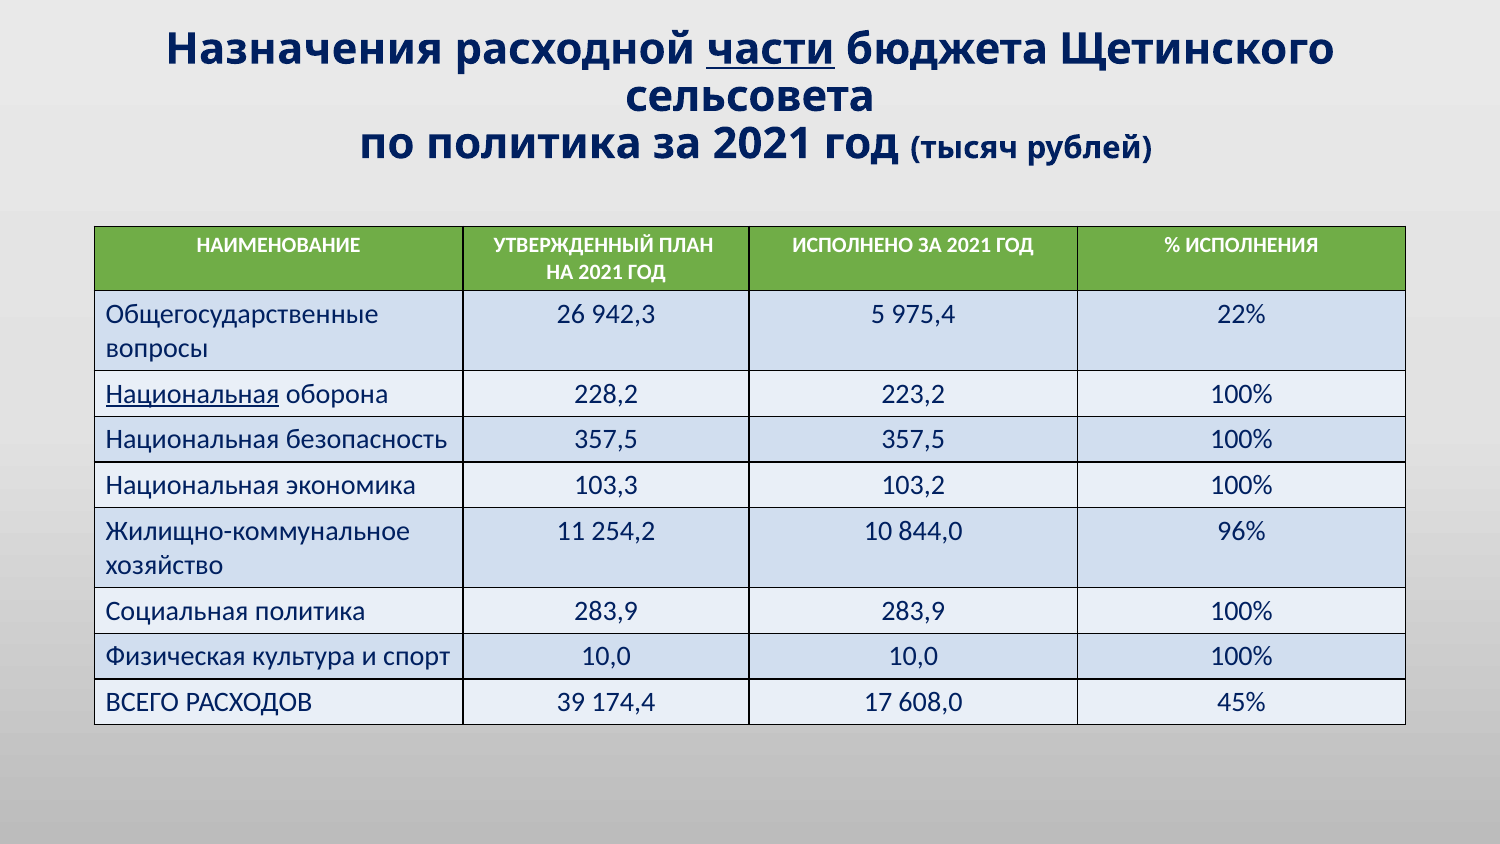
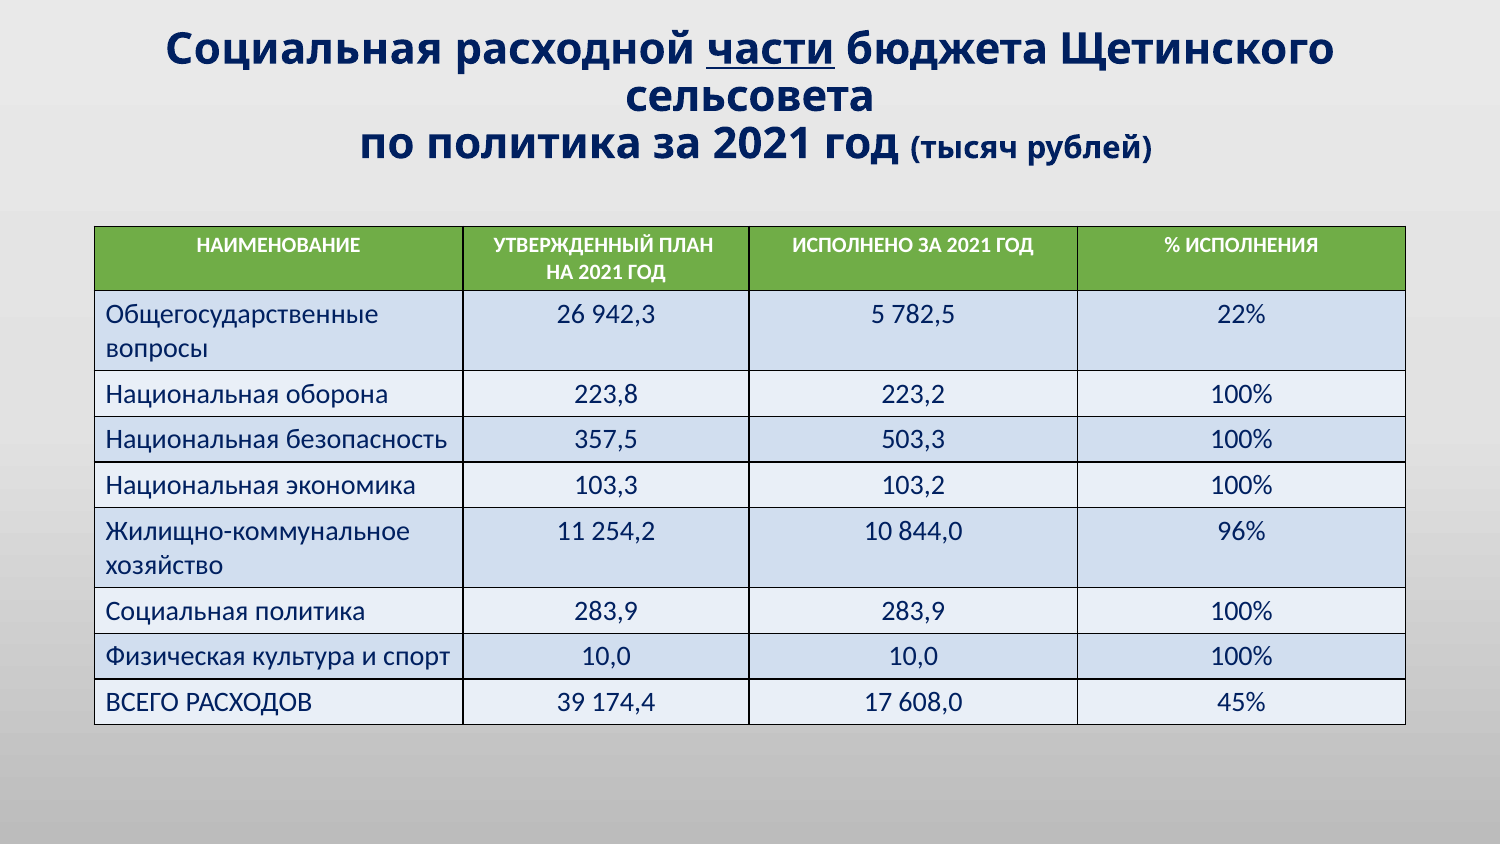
Назначения at (304, 49): Назначения -> Социальная
975,4: 975,4 -> 782,5
Национальная at (193, 394) underline: present -> none
228,2: 228,2 -> 223,8
357,5 357,5: 357,5 -> 503,3
